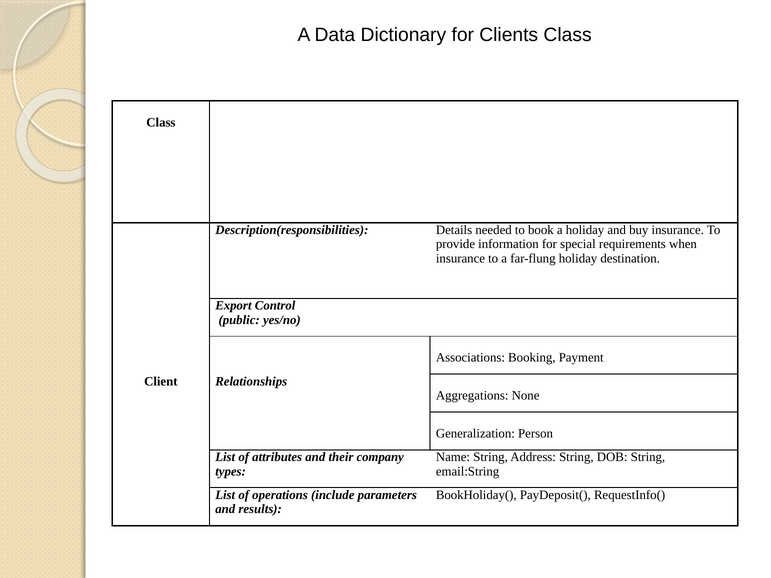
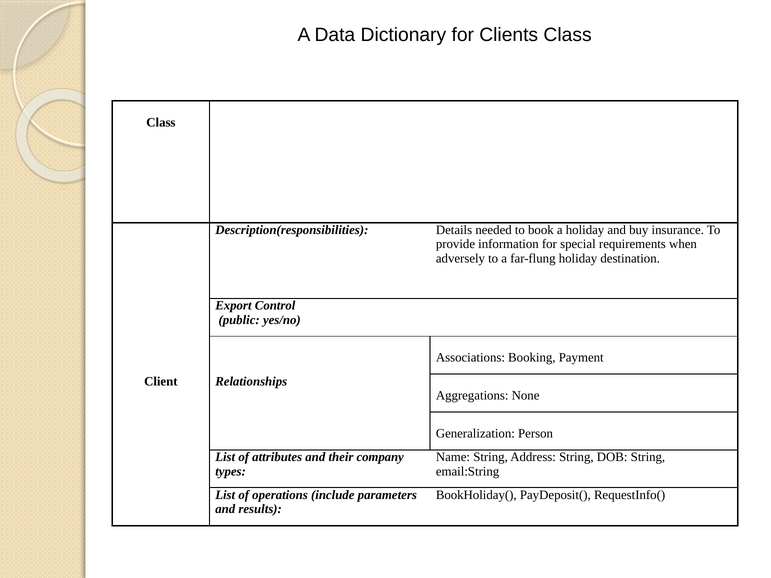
insurance at (460, 258): insurance -> adversely
